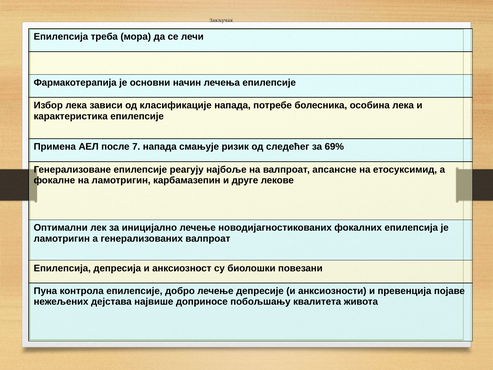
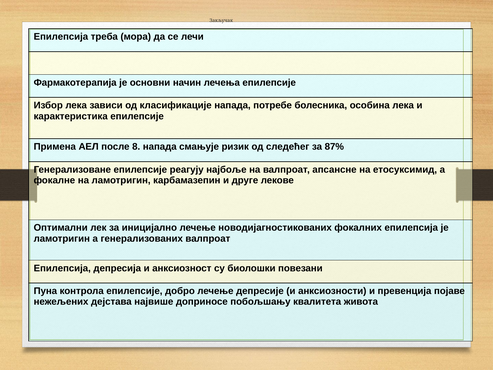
7: 7 -> 8
69%: 69% -> 87%
